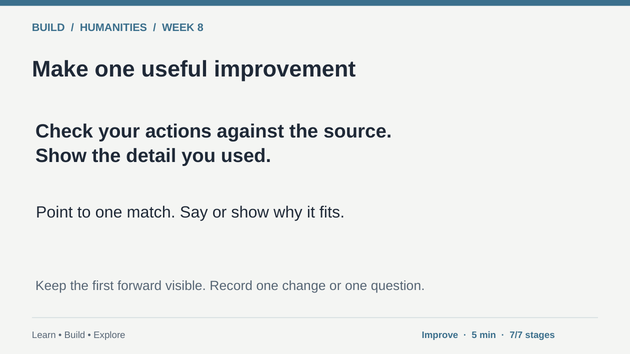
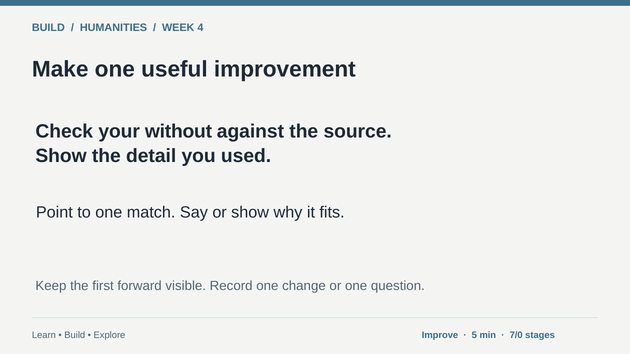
8: 8 -> 4
actions: actions -> without
7/7: 7/7 -> 7/0
